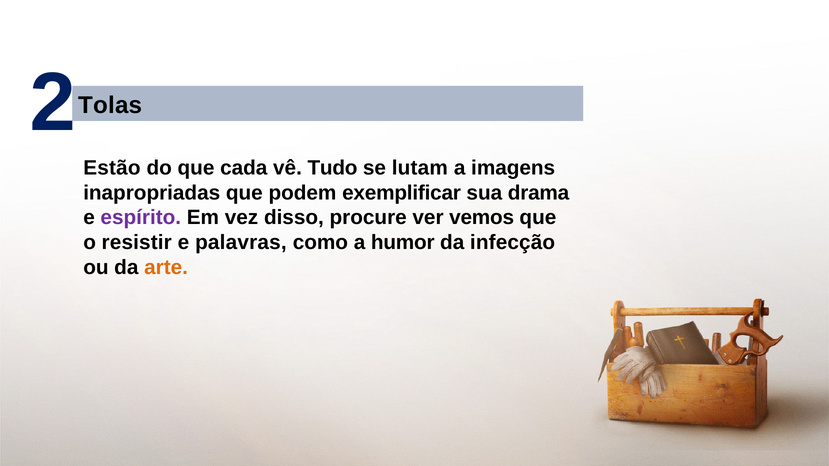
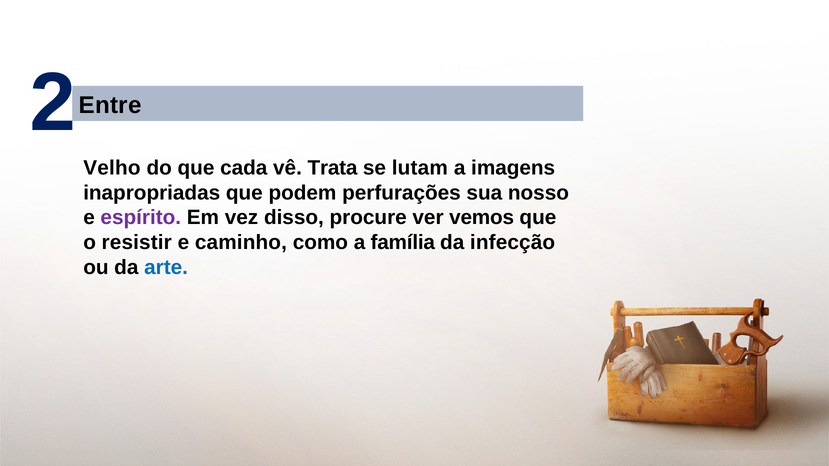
Tolas: Tolas -> Entre
Estão: Estão -> Velho
Tudo: Tudo -> Trata
exemplificar: exemplificar -> perfurações
drama: drama -> nosso
palavras: palavras -> caminho
humor: humor -> família
arte colour: orange -> blue
